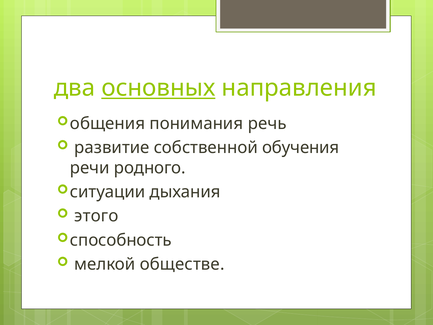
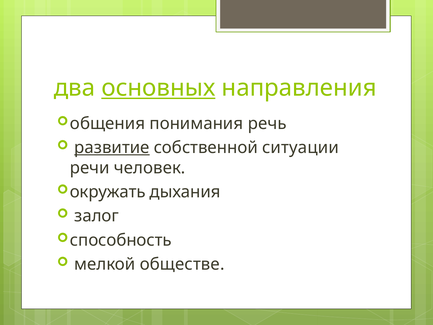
развитие underline: none -> present
обучения: обучения -> ситуации
родного: родного -> человек
ситуации: ситуации -> окружать
этого: этого -> залог
